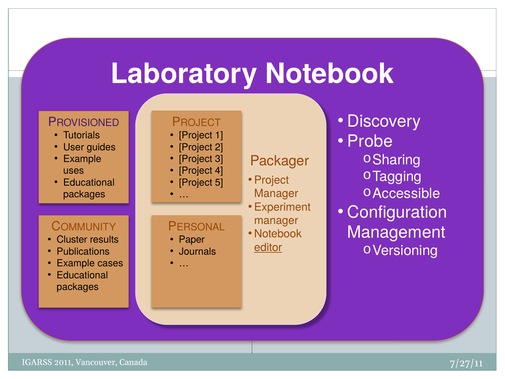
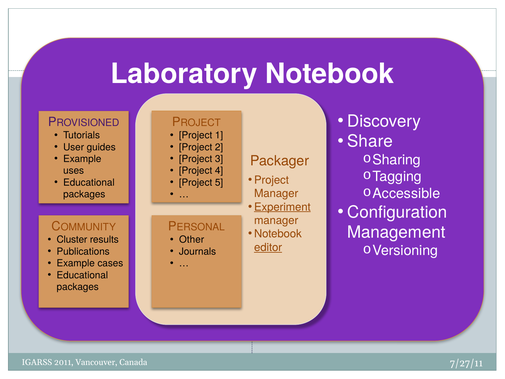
Probe: Probe -> Share
Experiment underline: none -> present
Paper: Paper -> Other
